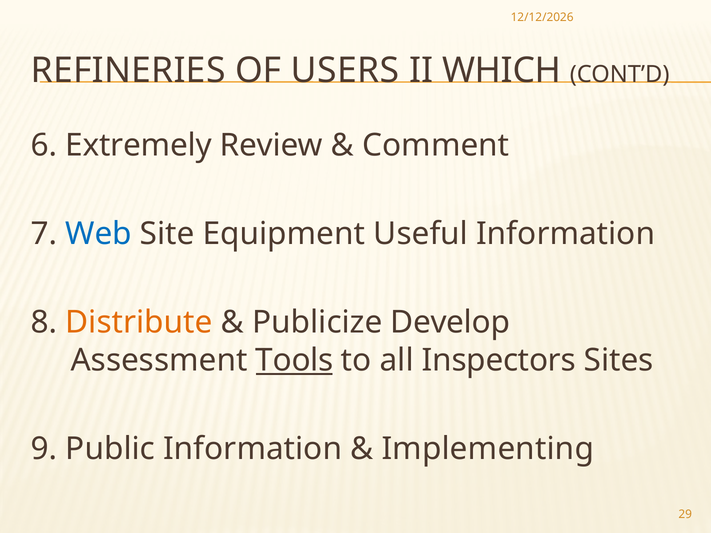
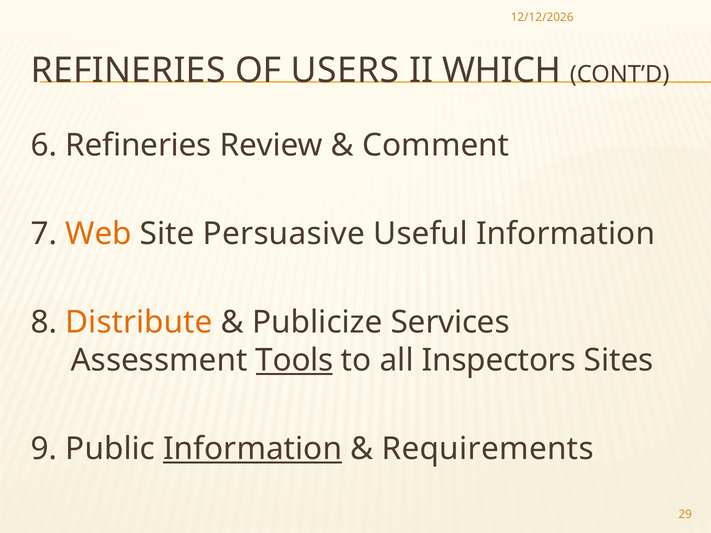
6 Extremely: Extremely -> Refineries
Web colour: blue -> orange
Equipment: Equipment -> Persuasive
Develop: Develop -> Services
Information at (253, 449) underline: none -> present
Implementing: Implementing -> Requirements
